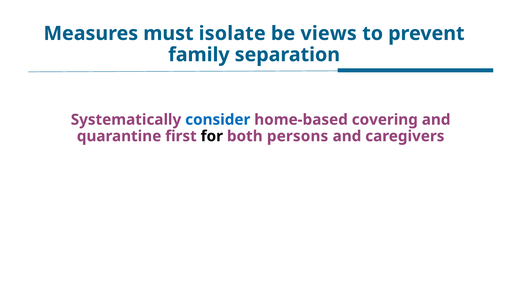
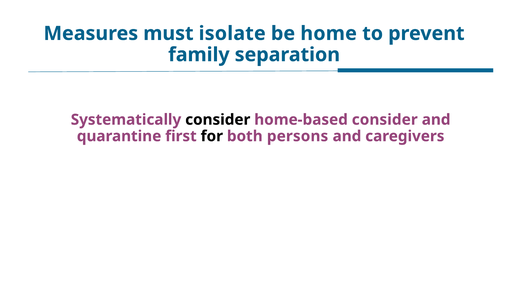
views: views -> home
consider at (218, 120) colour: blue -> black
home-based covering: covering -> consider
